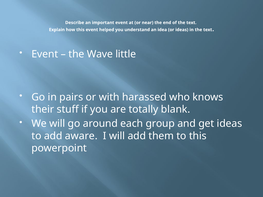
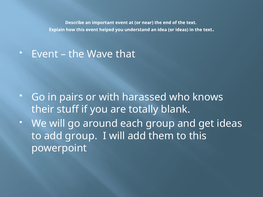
little: little -> that
add aware: aware -> group
